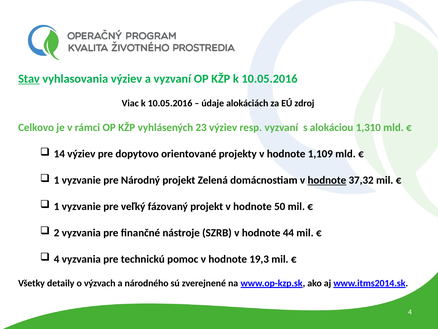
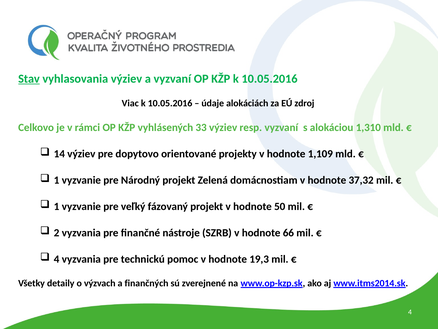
23: 23 -> 33
hodnote at (327, 180) underline: present -> none
44: 44 -> 66
národného: národného -> finančných
